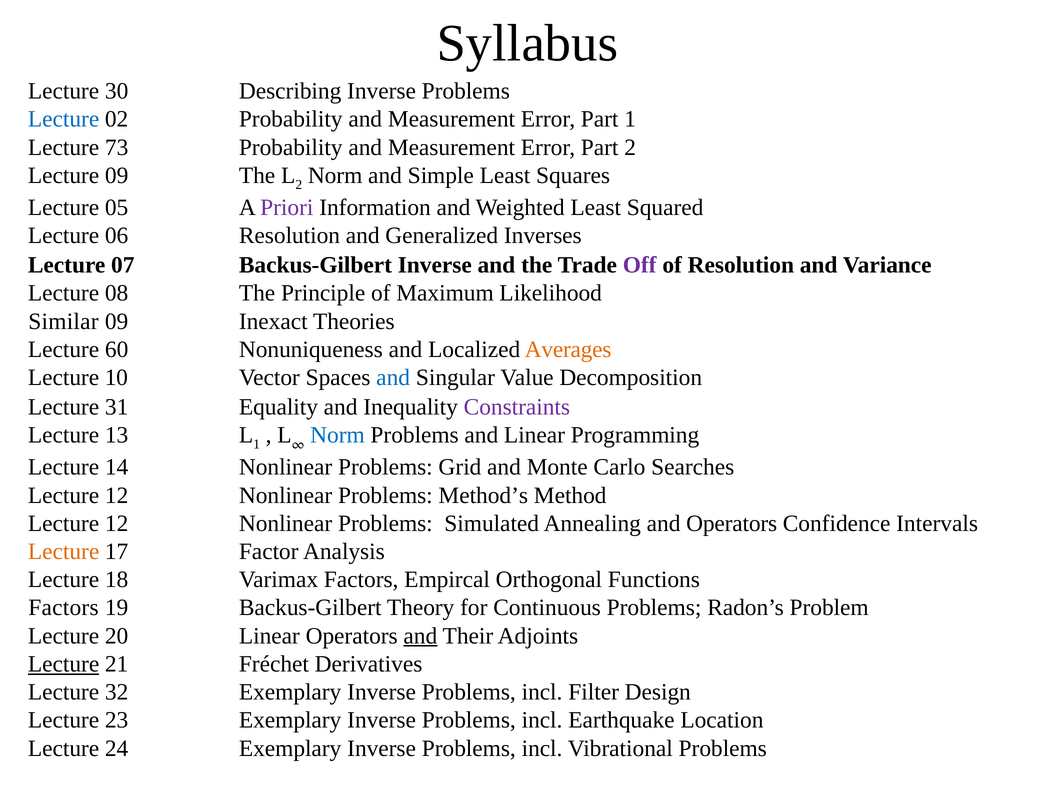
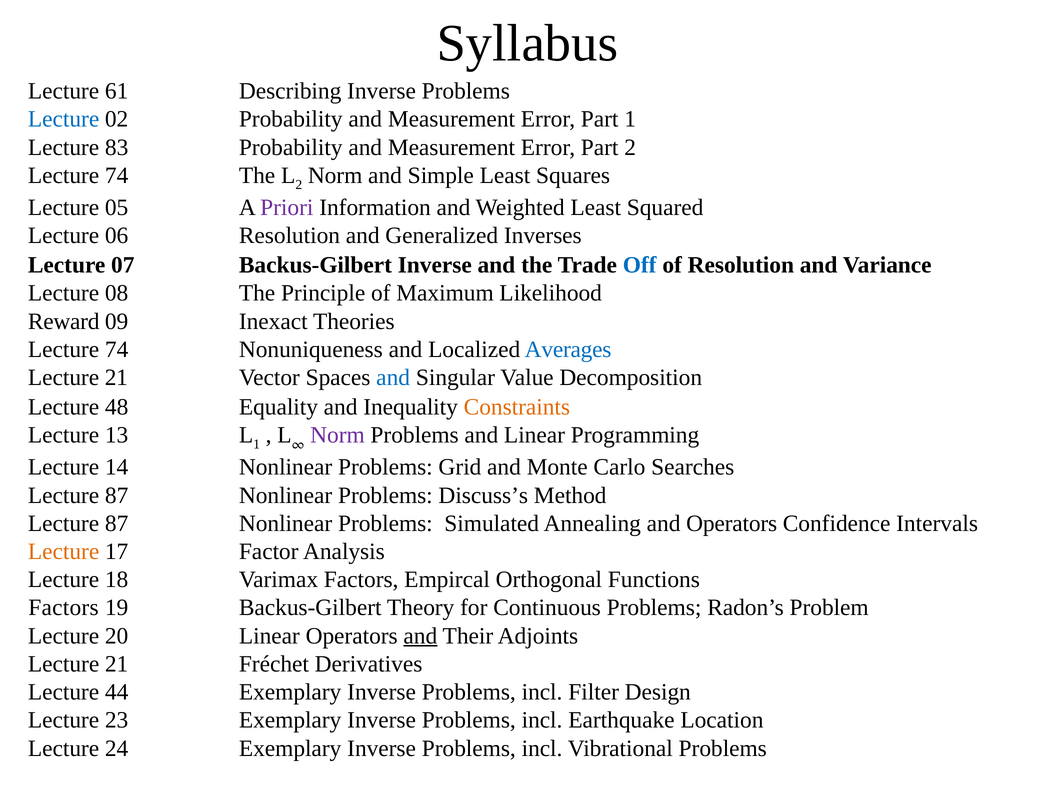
30: 30 -> 61
73: 73 -> 83
09 at (117, 176): 09 -> 74
Off colour: purple -> blue
Similar: Similar -> Reward
60 at (117, 350): 60 -> 74
Averages colour: orange -> blue
10 at (116, 378): 10 -> 21
31: 31 -> 48
Constraints colour: purple -> orange
Norm at (337, 435) colour: blue -> purple
12 at (117, 495): 12 -> 87
Method’s: Method’s -> Discuss’s
12 at (117, 524): 12 -> 87
Lecture at (64, 664) underline: present -> none
32: 32 -> 44
